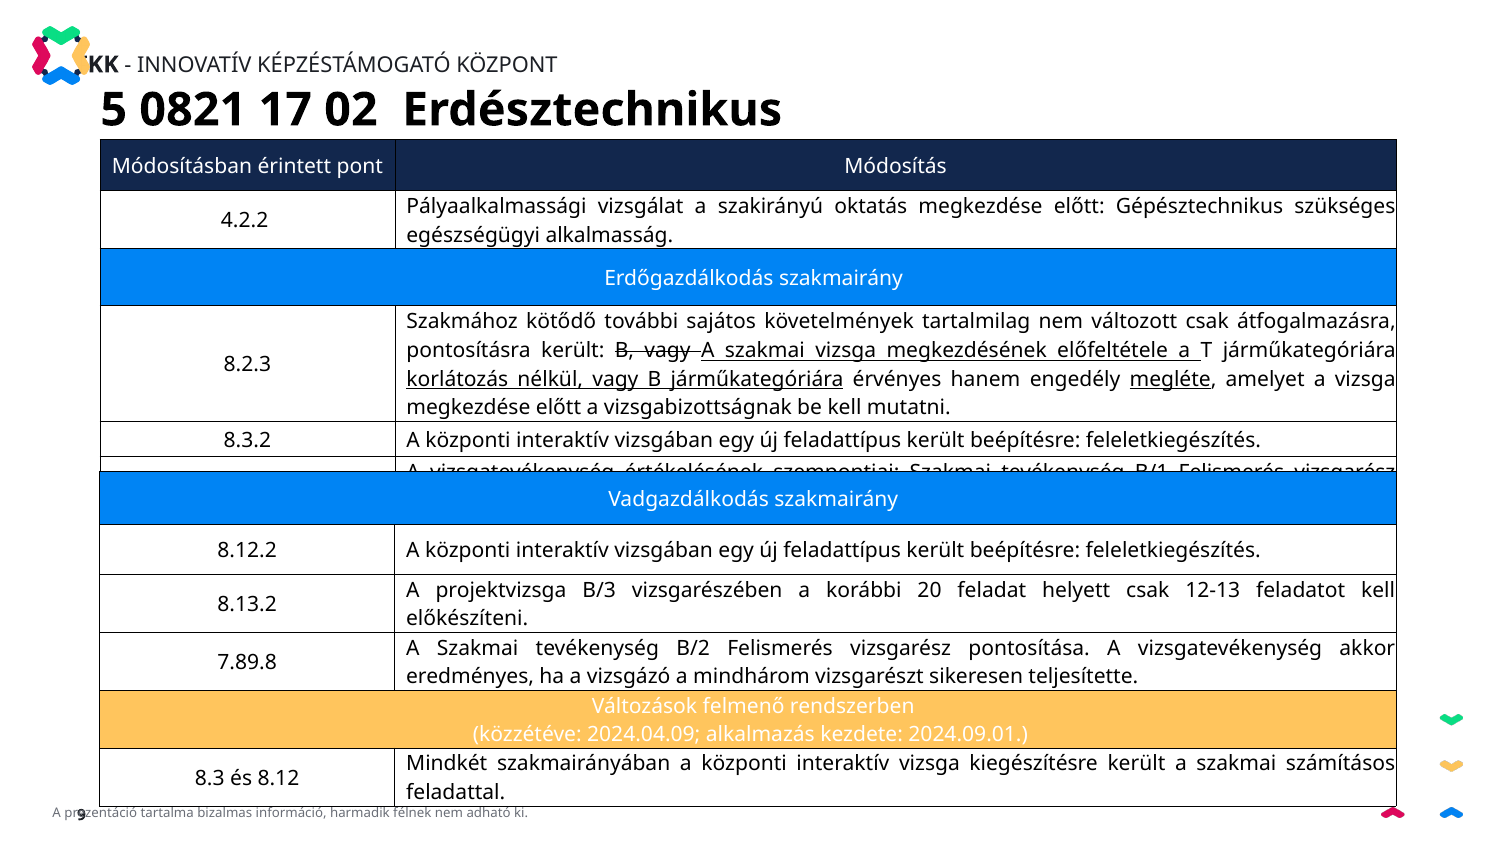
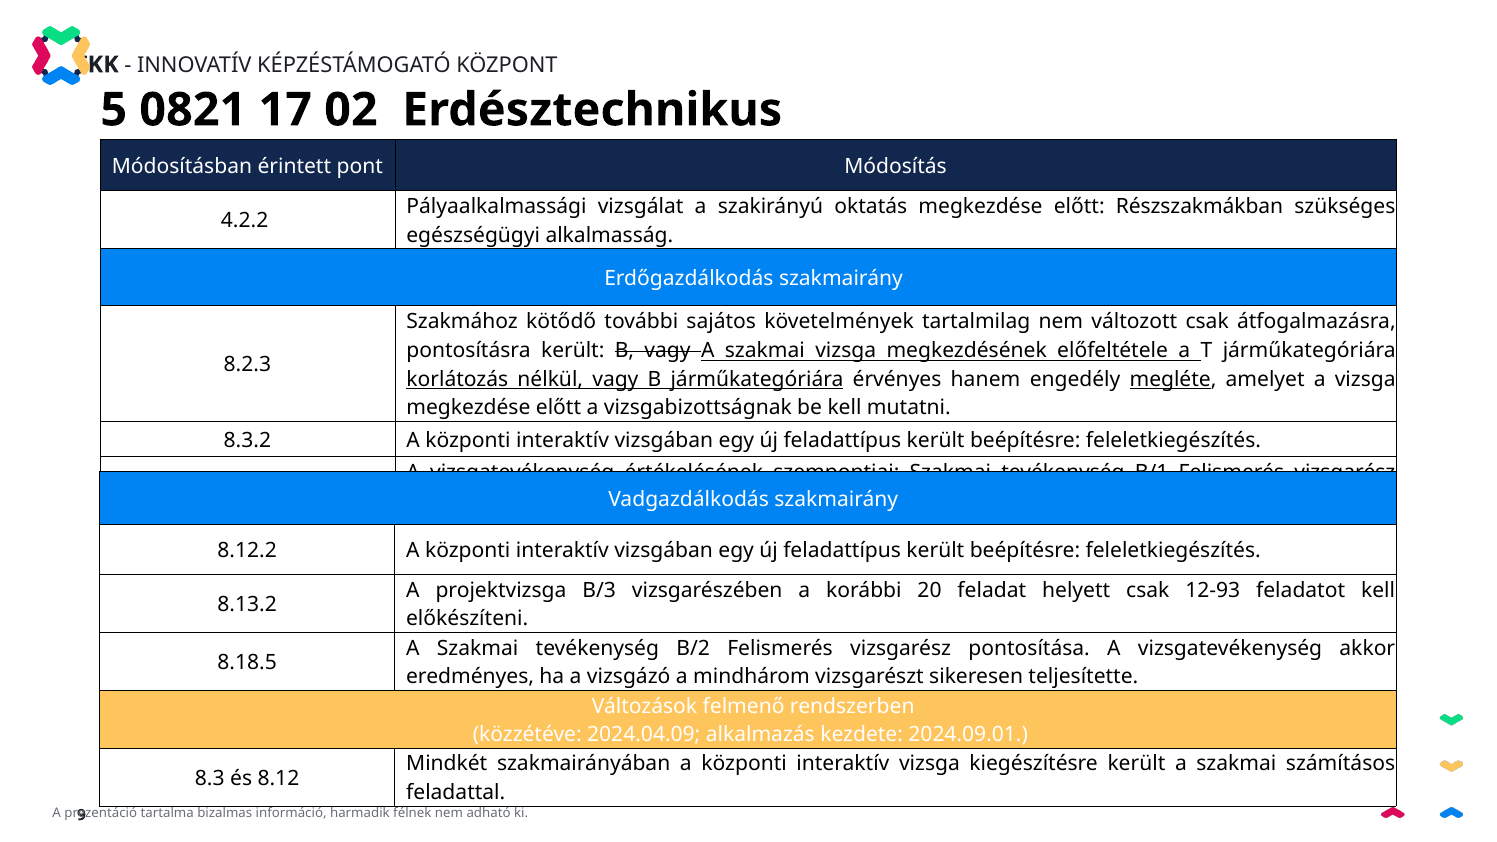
Gépésztechnikus: Gépésztechnikus -> Részszakmákban
12-13: 12-13 -> 12-93
7.89.8: 7.89.8 -> 8.18.5
